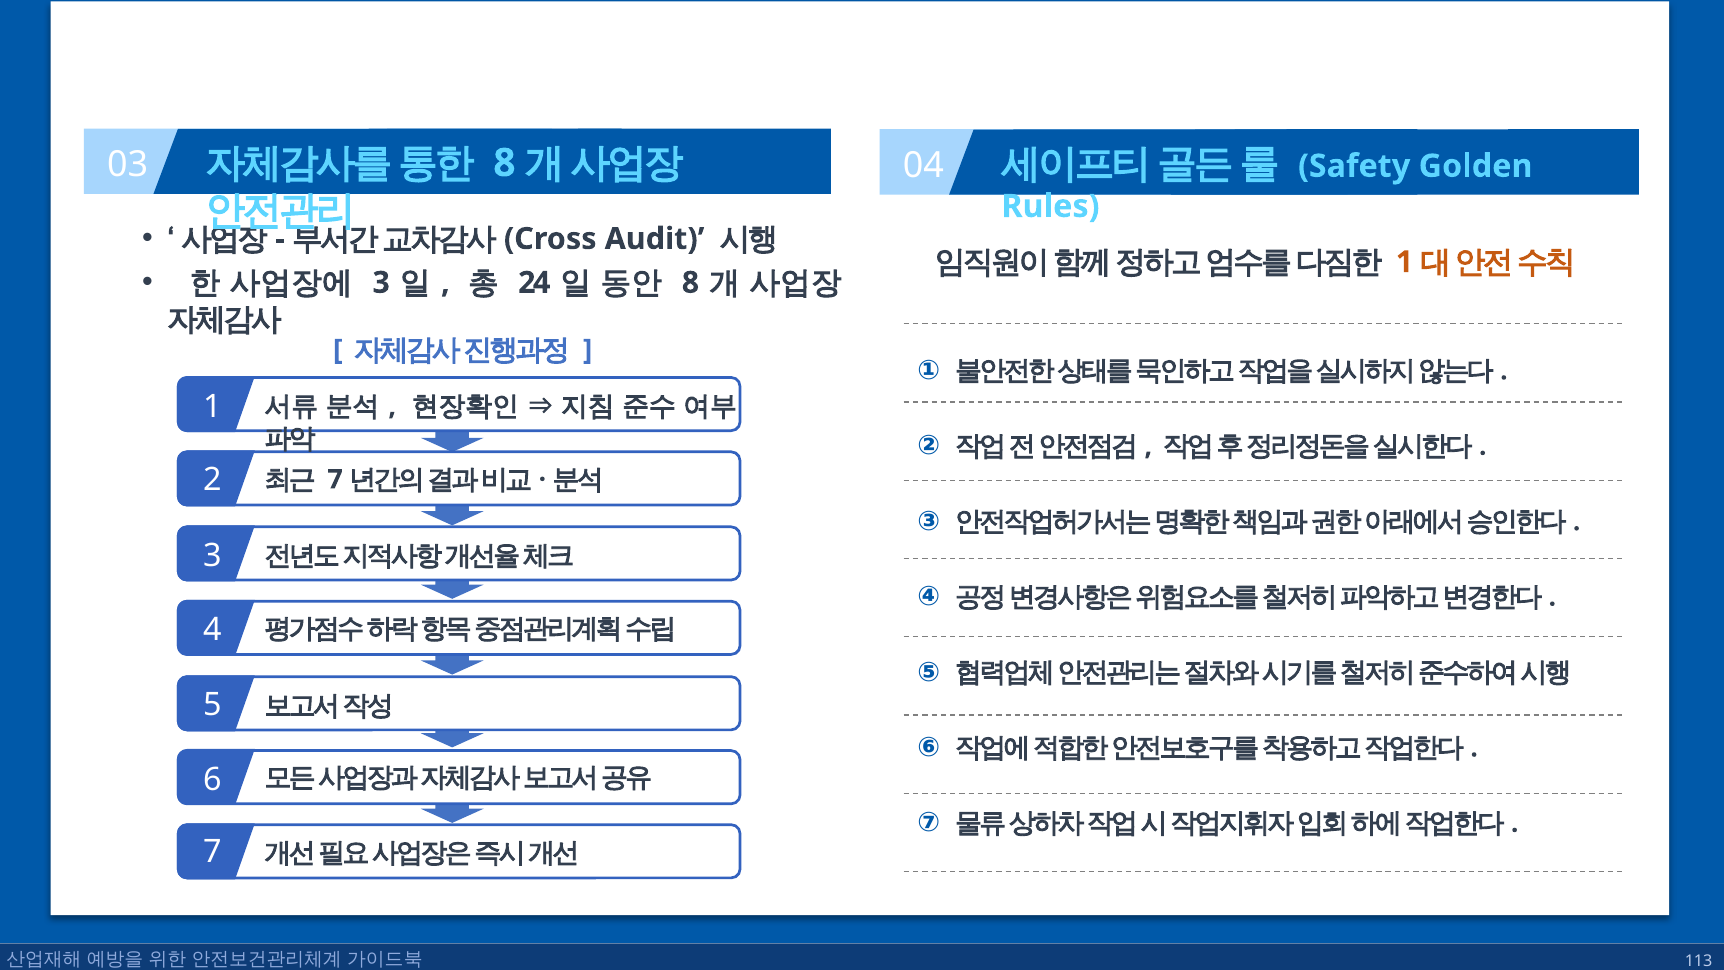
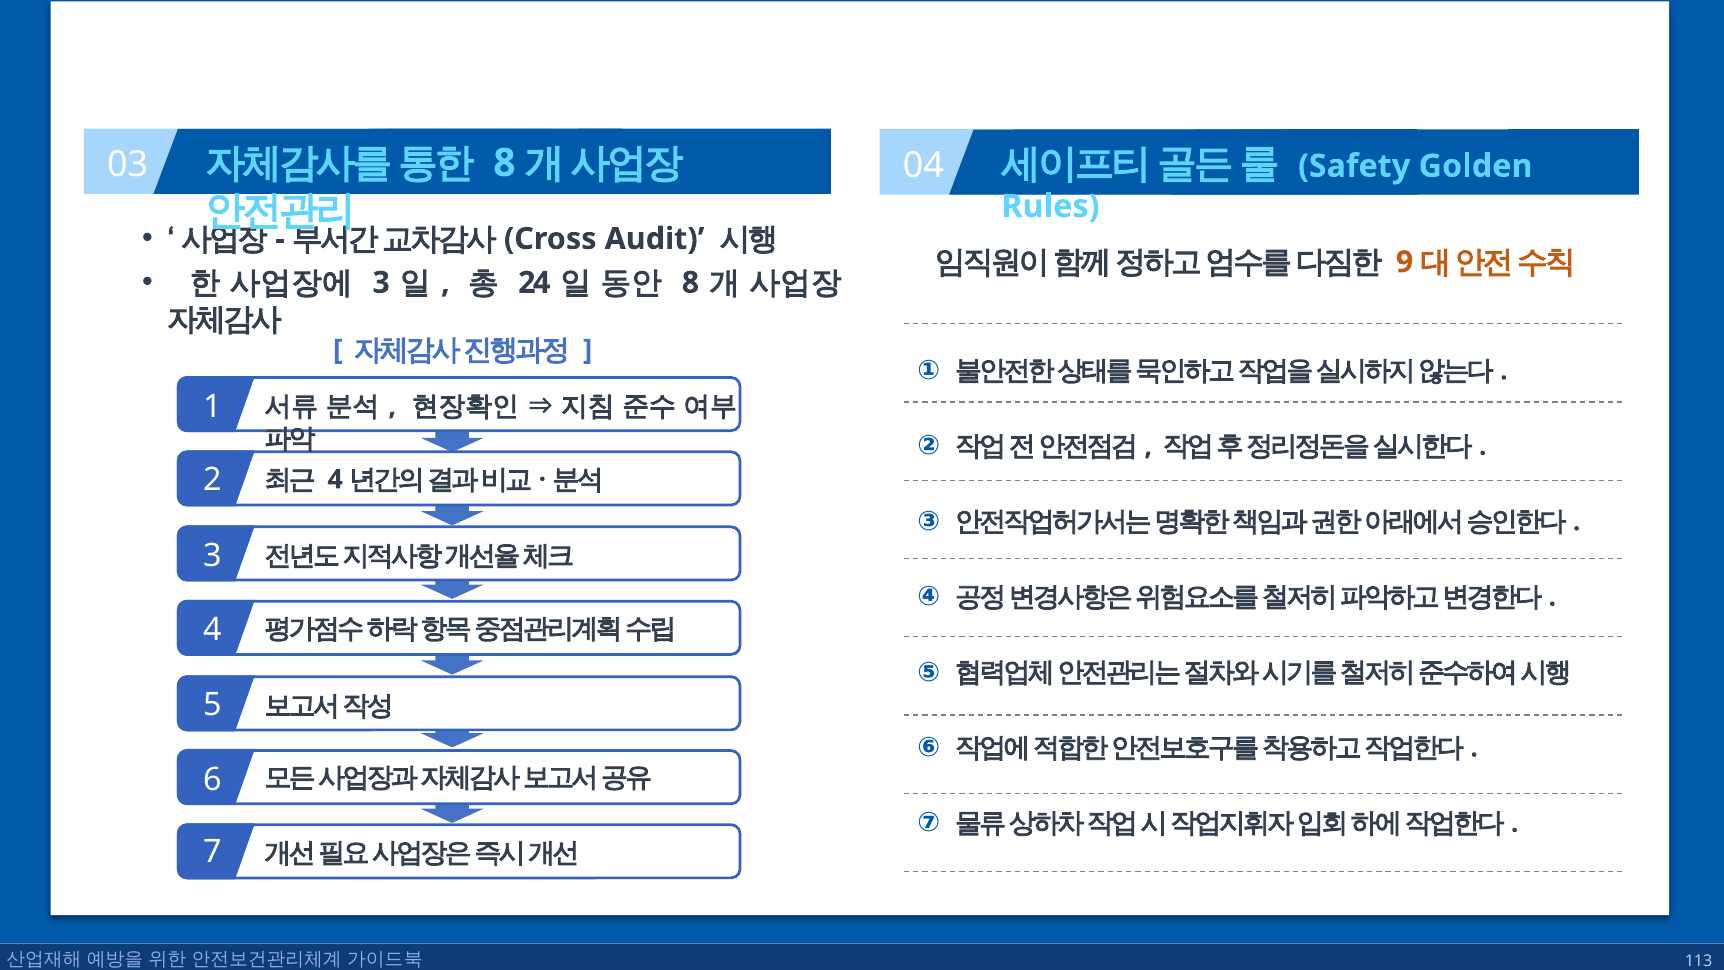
1 at (1404, 262): 1 -> 9
7 at (335, 479): 7 -> 4
